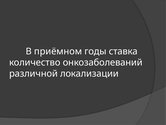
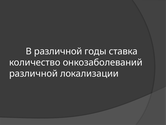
В приёмном: приёмном -> различной
